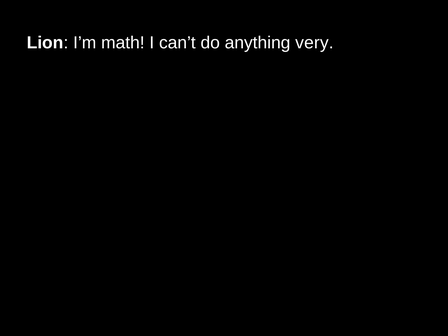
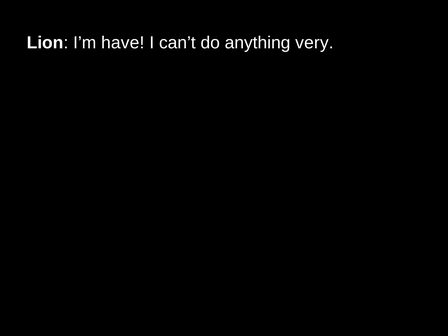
math: math -> have
